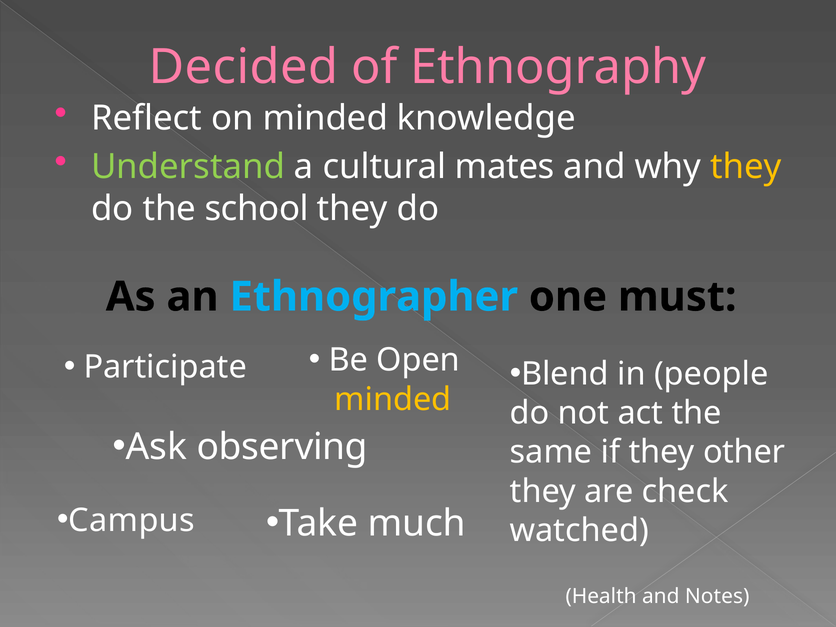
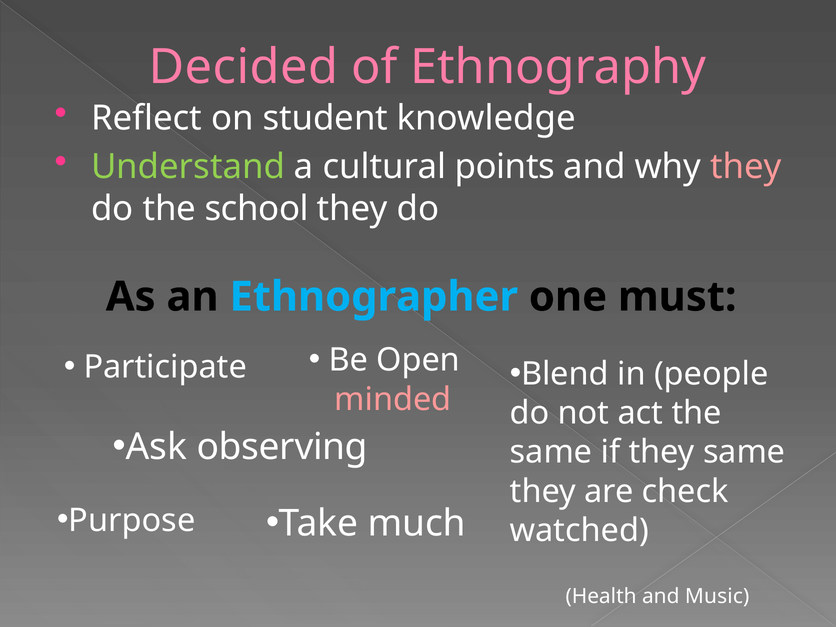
on minded: minded -> student
mates: mates -> points
they at (746, 167) colour: yellow -> pink
minded at (393, 399) colour: yellow -> pink
they other: other -> same
Campus: Campus -> Purpose
Notes: Notes -> Music
